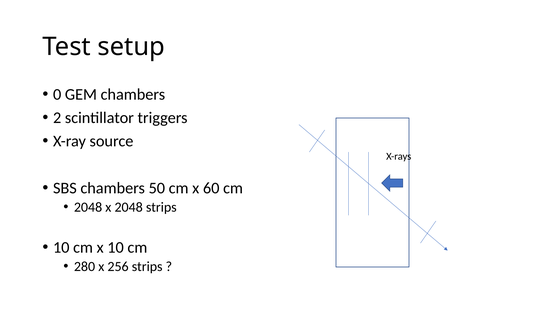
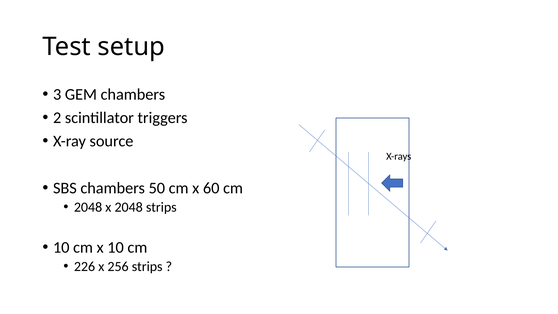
0: 0 -> 3
280: 280 -> 226
